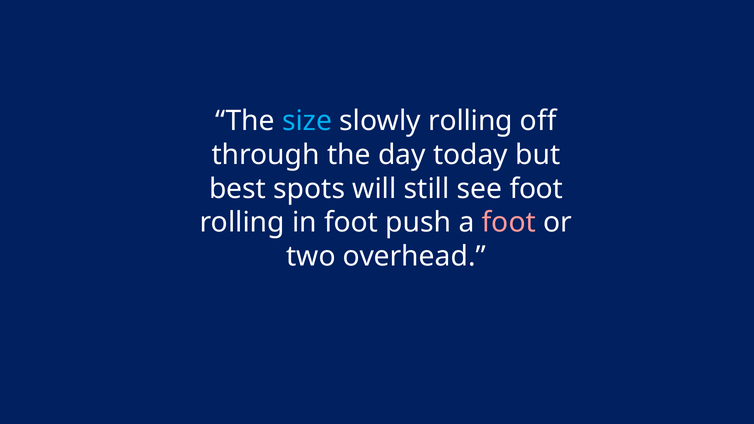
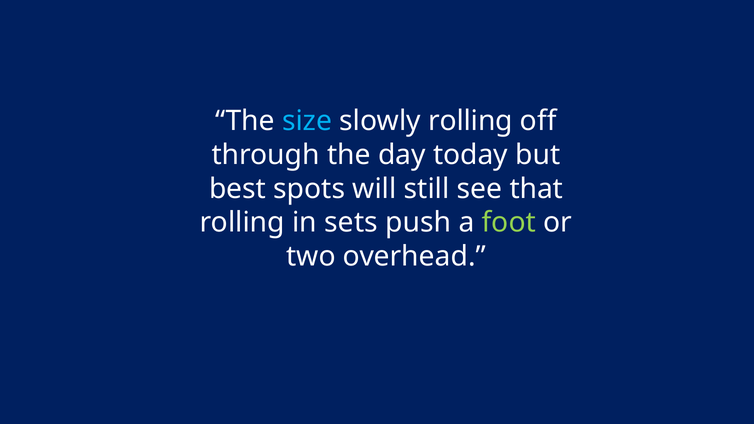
see foot: foot -> that
in foot: foot -> sets
foot at (509, 223) colour: pink -> light green
